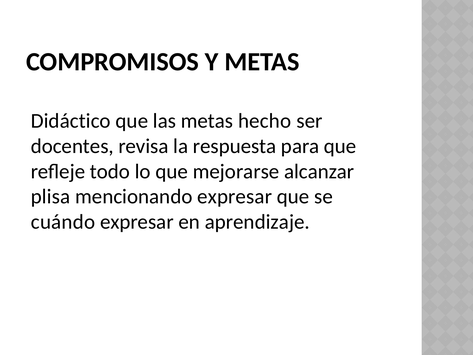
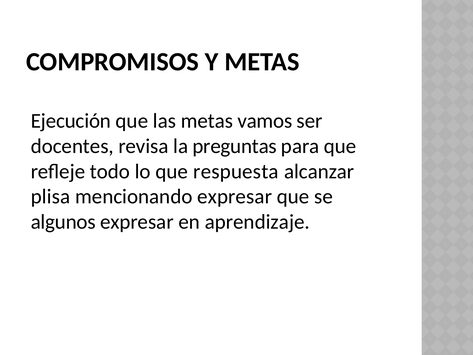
Didáctico: Didáctico -> Ejecución
hecho: hecho -> vamos
respuesta: respuesta -> preguntas
mejorarse: mejorarse -> respuesta
cuándo: cuándo -> algunos
